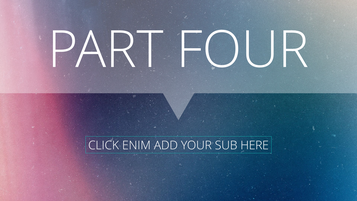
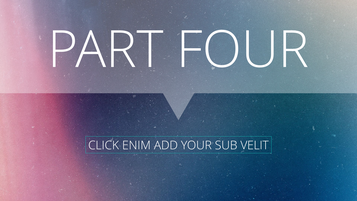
HERE: HERE -> VELIT
